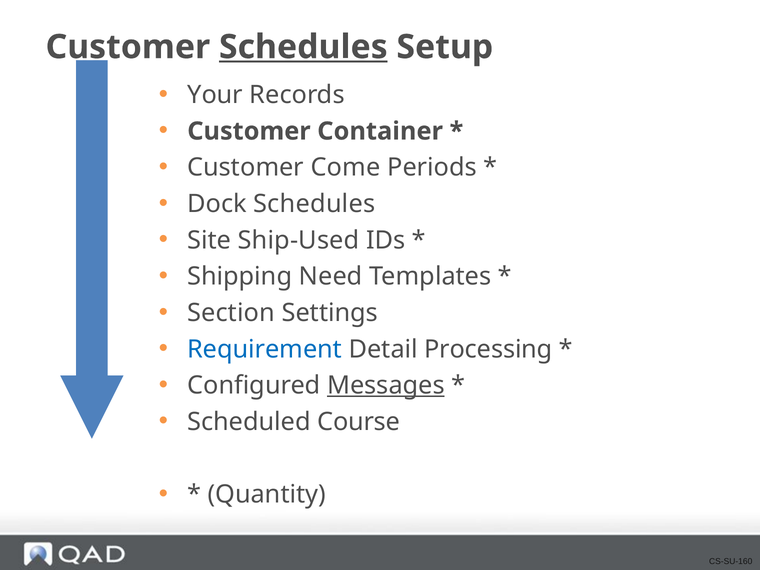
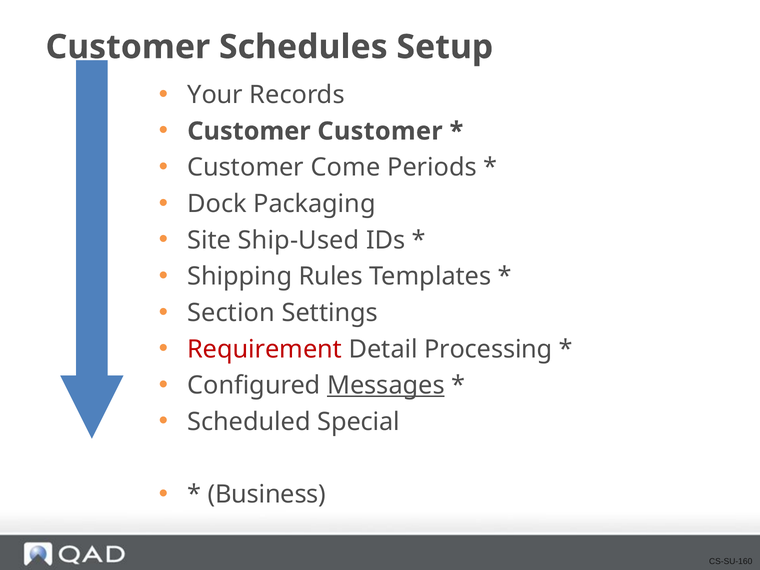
Schedules at (303, 47) underline: present -> none
Customer Container: Container -> Customer
Dock Schedules: Schedules -> Packaging
Need: Need -> Rules
Requirement colour: blue -> red
Course: Course -> Special
Quantity: Quantity -> Business
